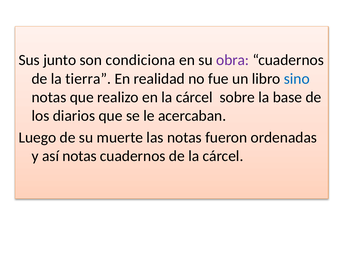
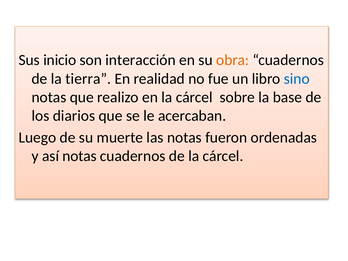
junto: junto -> inicio
condiciona: condiciona -> interacción
obra colour: purple -> orange
